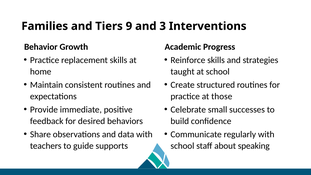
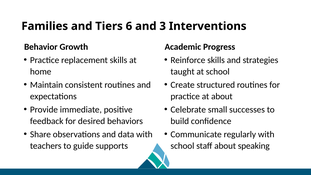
9: 9 -> 6
at those: those -> about
